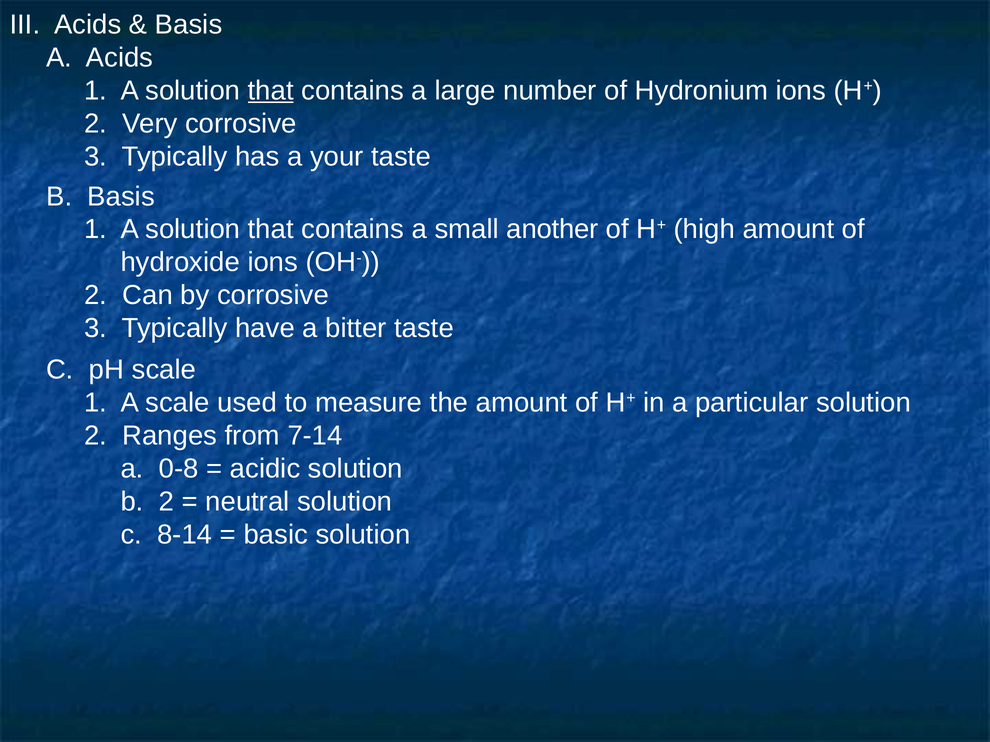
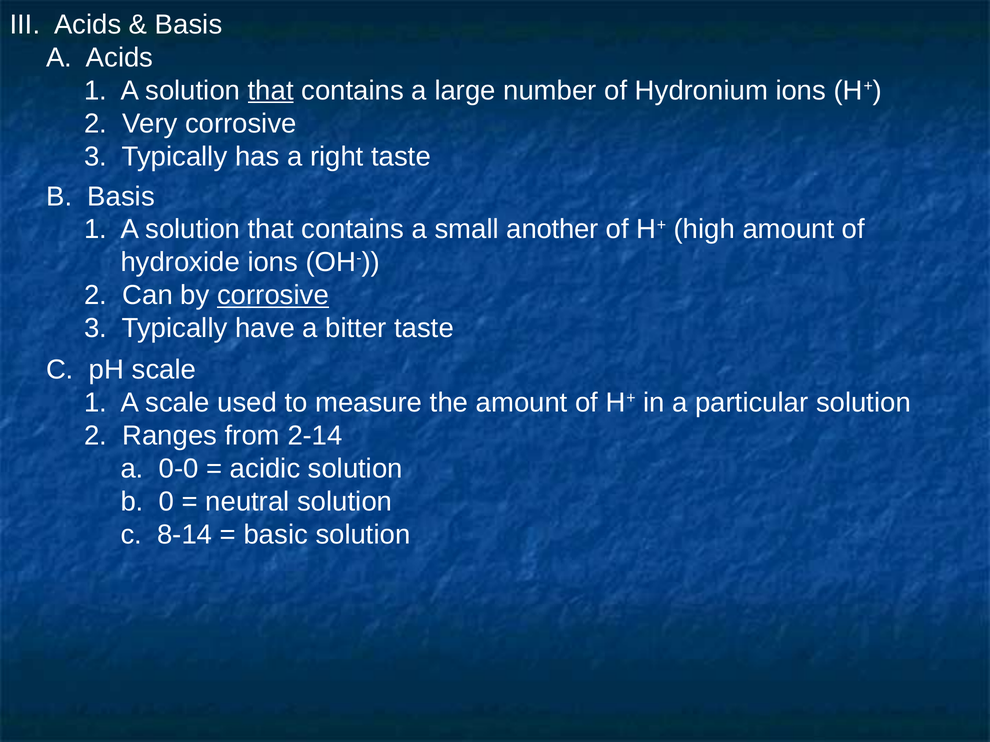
your: your -> right
corrosive at (273, 296) underline: none -> present
7-14: 7-14 -> 2-14
0-8: 0-8 -> 0-0
b 2: 2 -> 0
